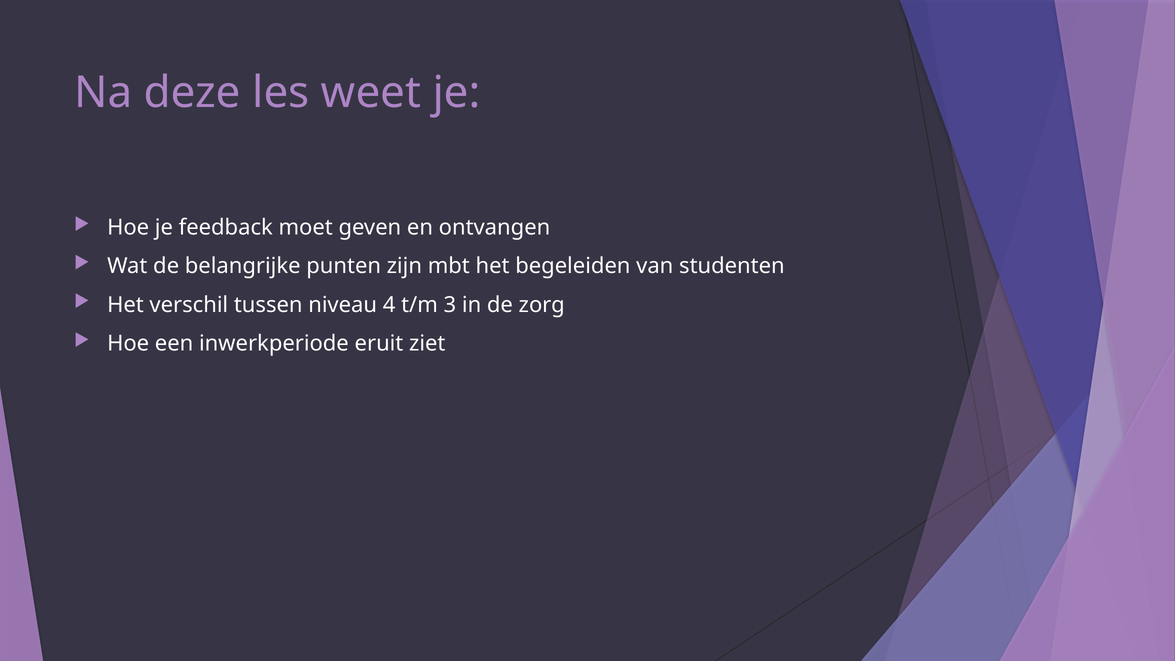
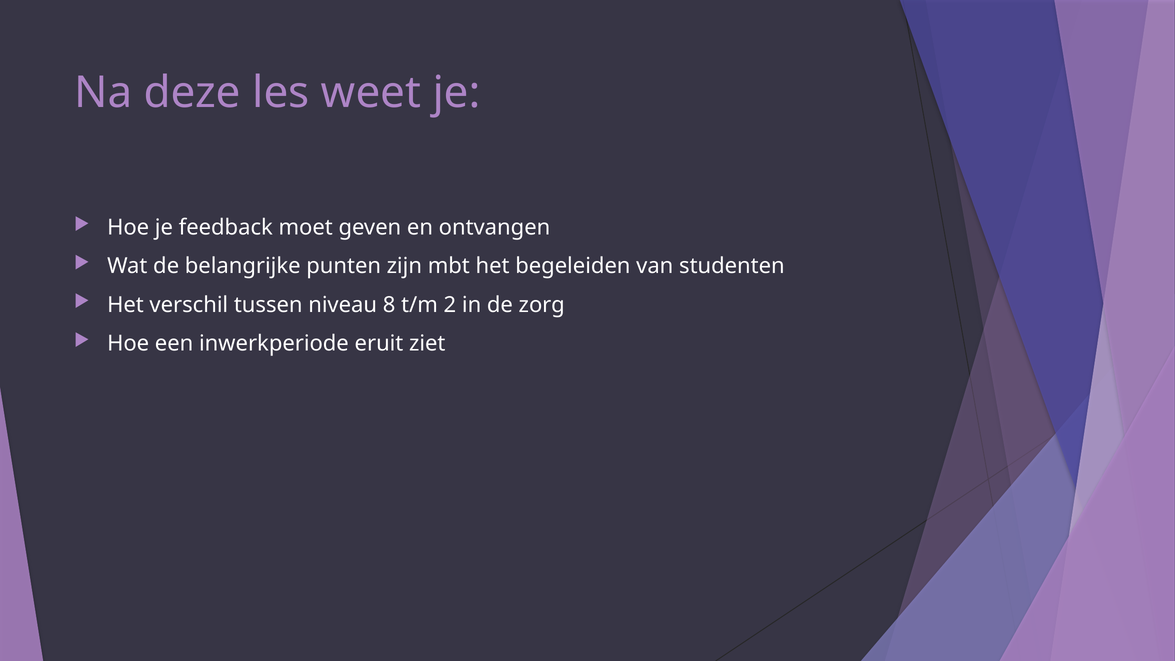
4: 4 -> 8
3: 3 -> 2
